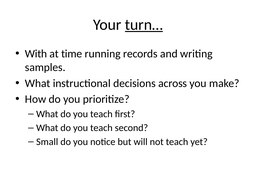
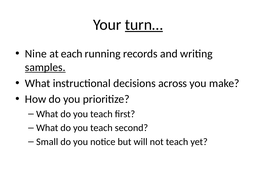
With: With -> Nine
time: time -> each
samples underline: none -> present
